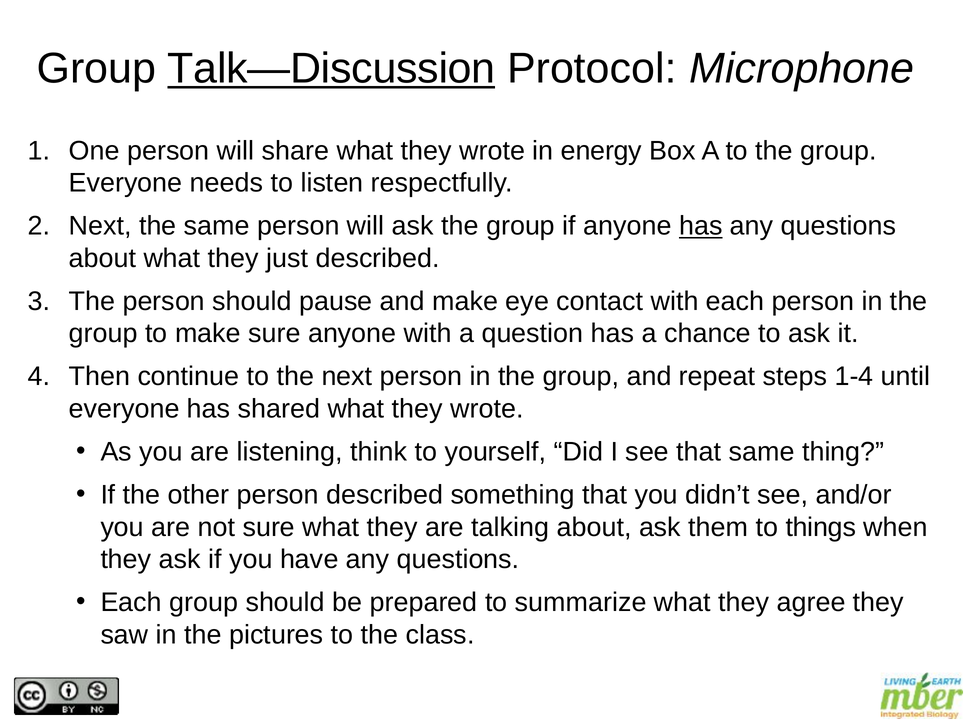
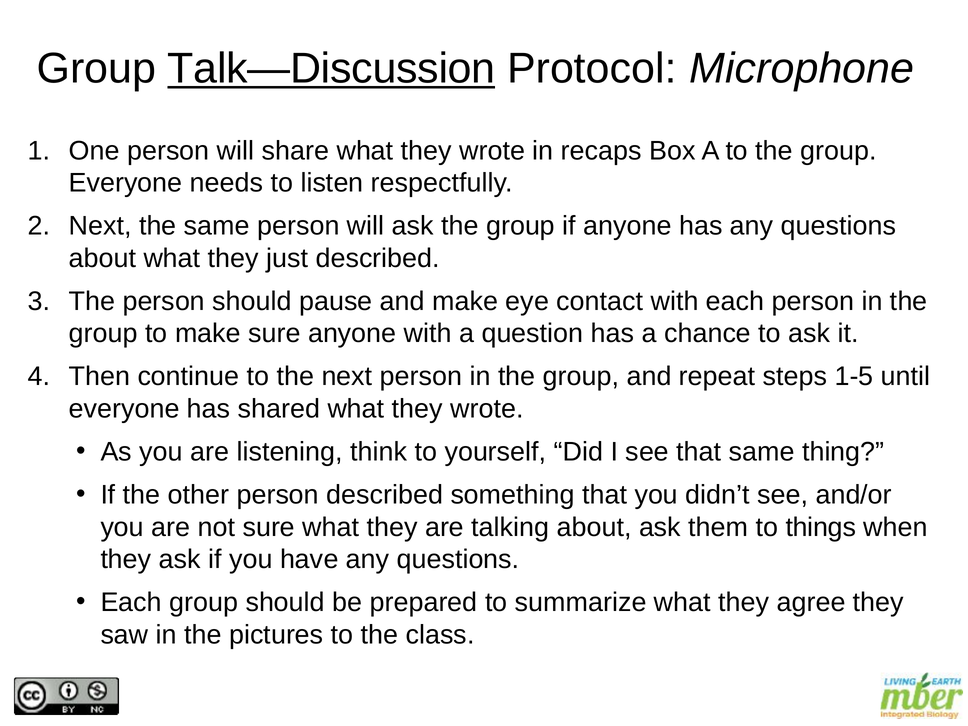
energy: energy -> recaps
has at (701, 226) underline: present -> none
1-4: 1-4 -> 1-5
